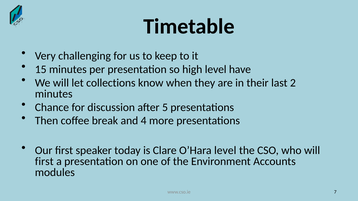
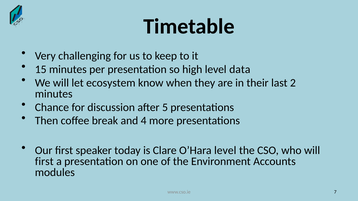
have: have -> data
collections: collections -> ecosystem
